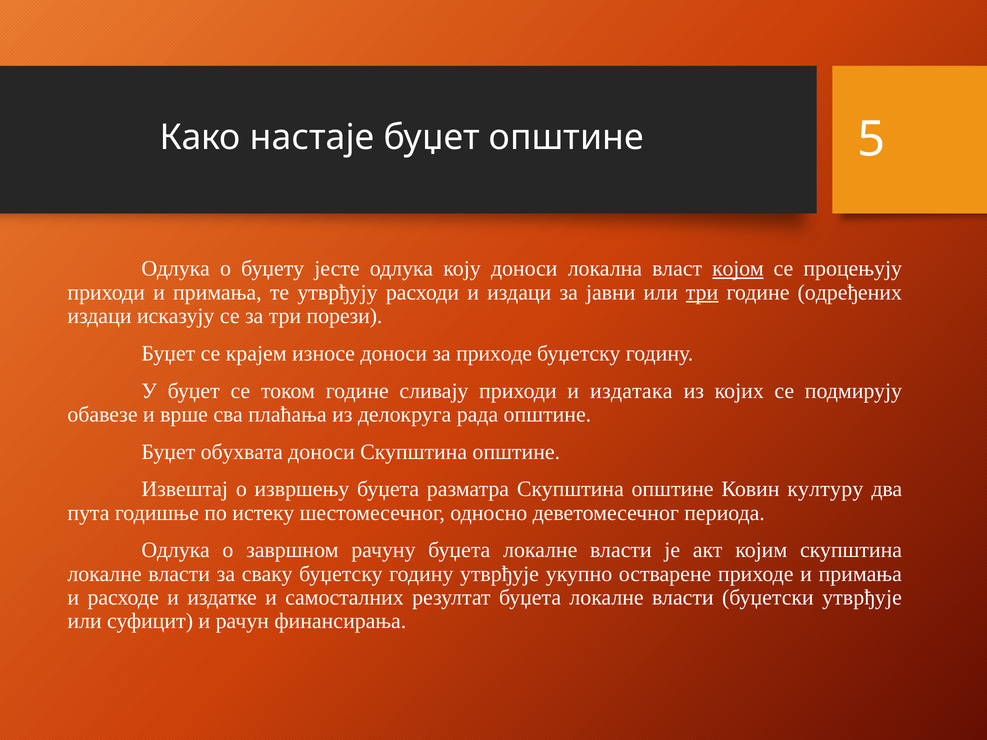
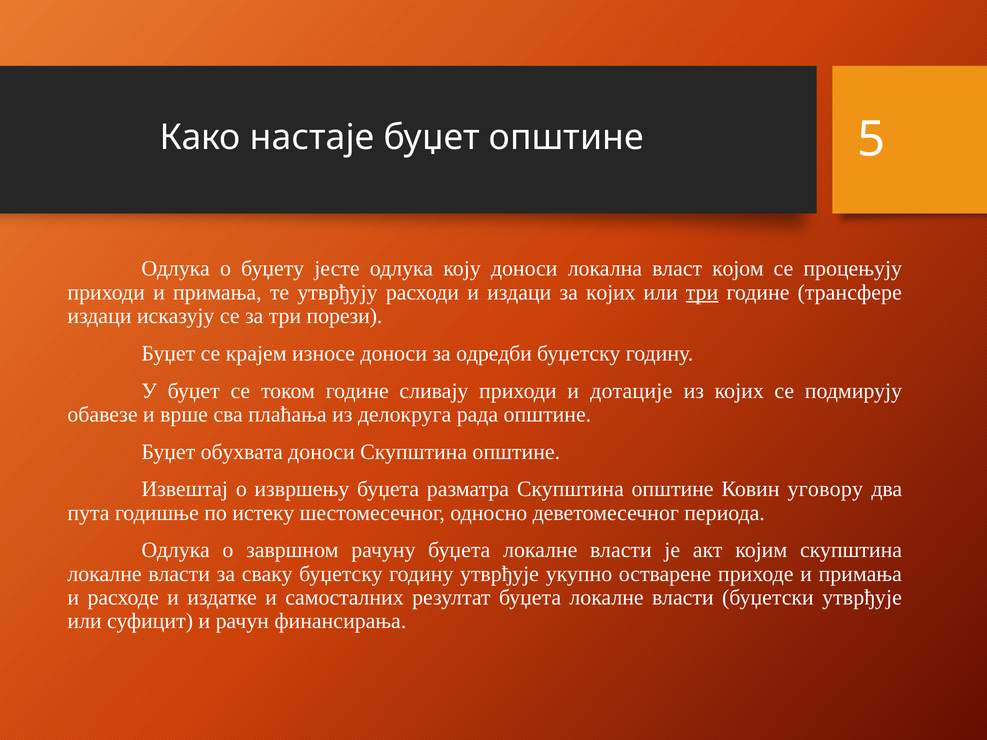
којом underline: present -> none
за јавни: јавни -> којих
одређених: одређених -> трансфере
за приходе: приходе -> одредби
издатака: издатака -> дотације
културу: културу -> уговору
